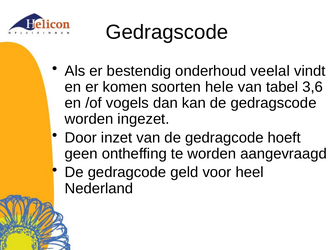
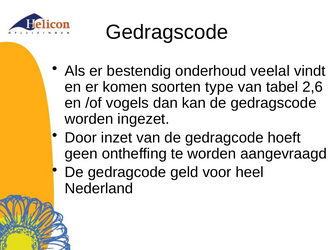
hele: hele -> type
3,6: 3,6 -> 2,6
